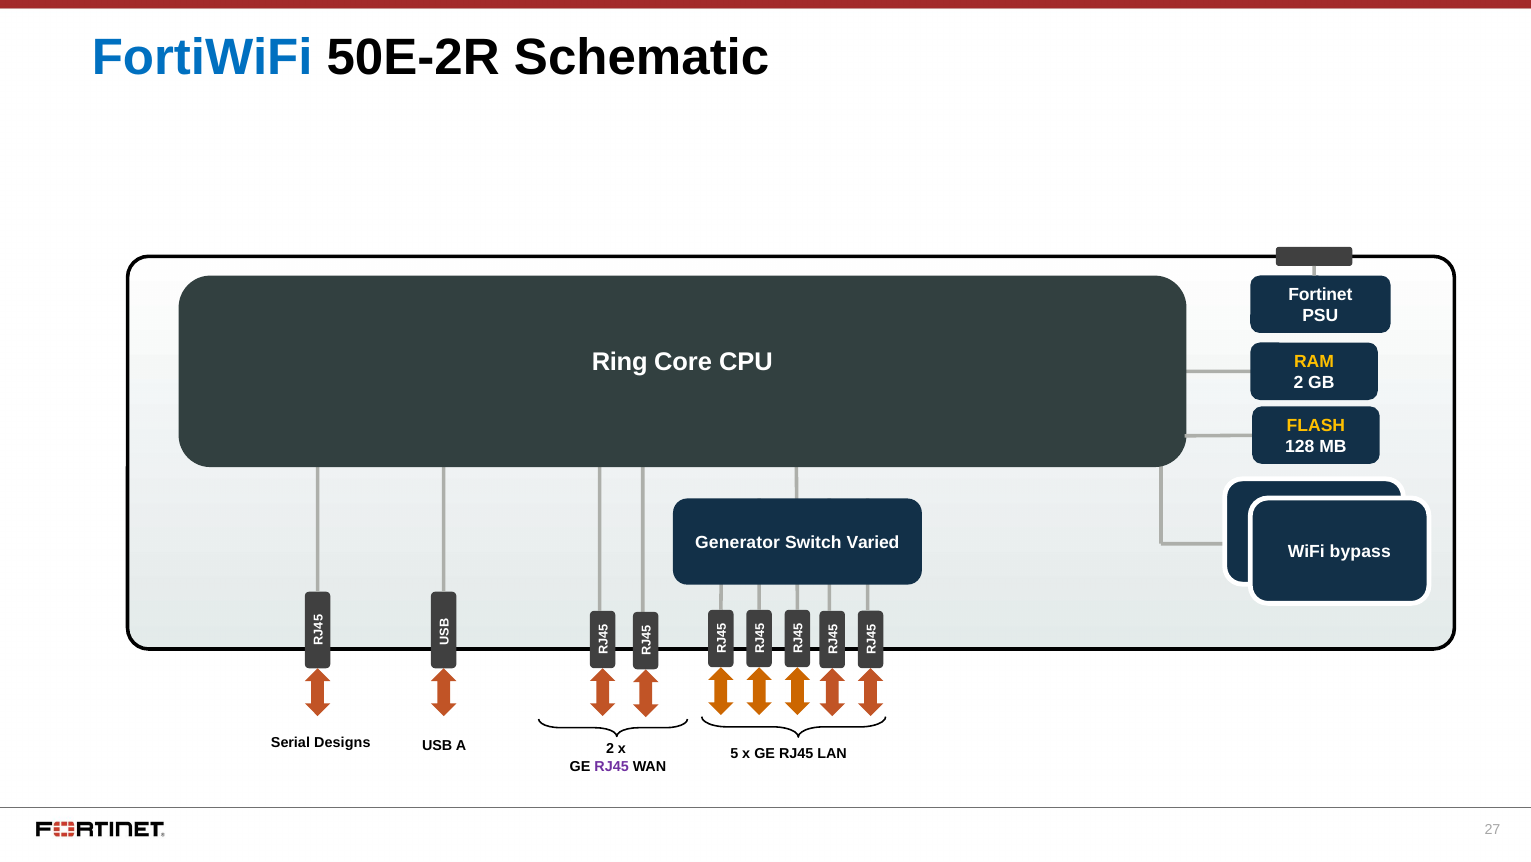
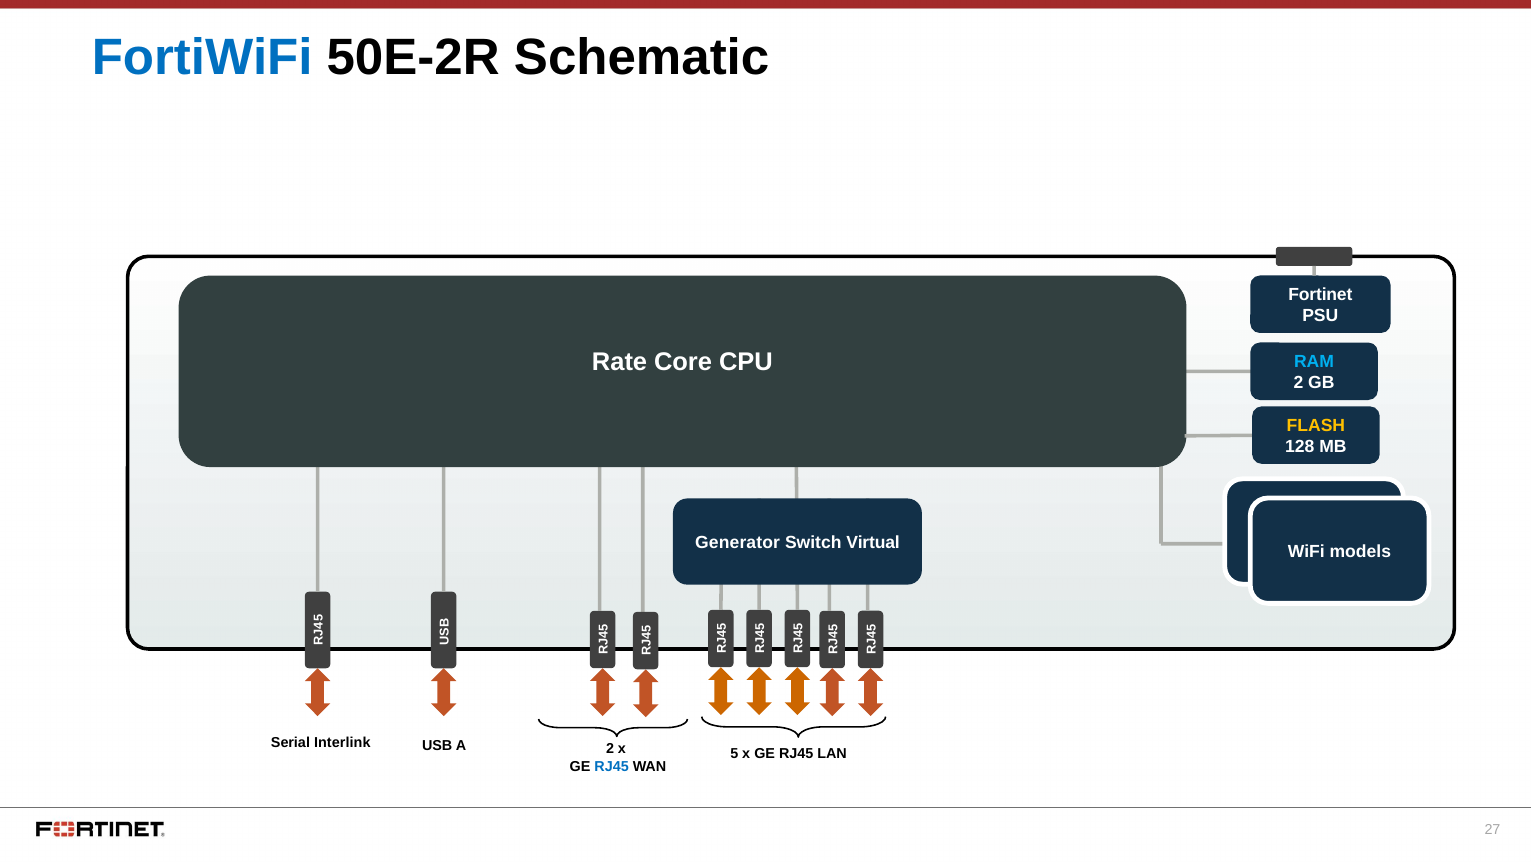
Ring: Ring -> Rate
RAM colour: yellow -> light blue
Varied: Varied -> Virtual
bypass: bypass -> models
Designs: Designs -> Interlink
RJ45 at (612, 766) colour: purple -> blue
